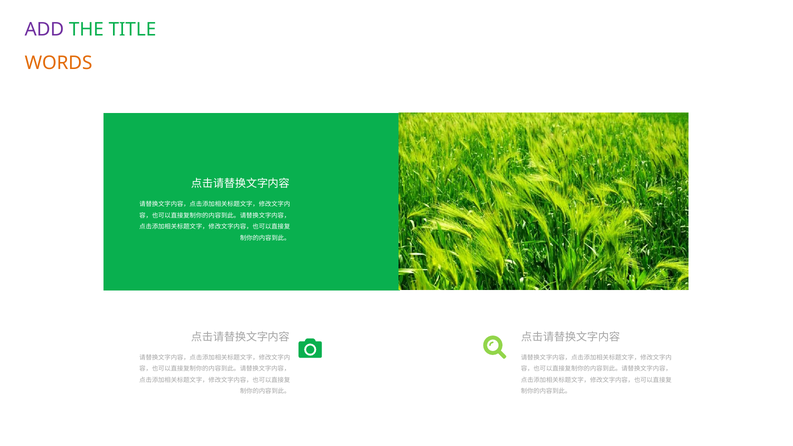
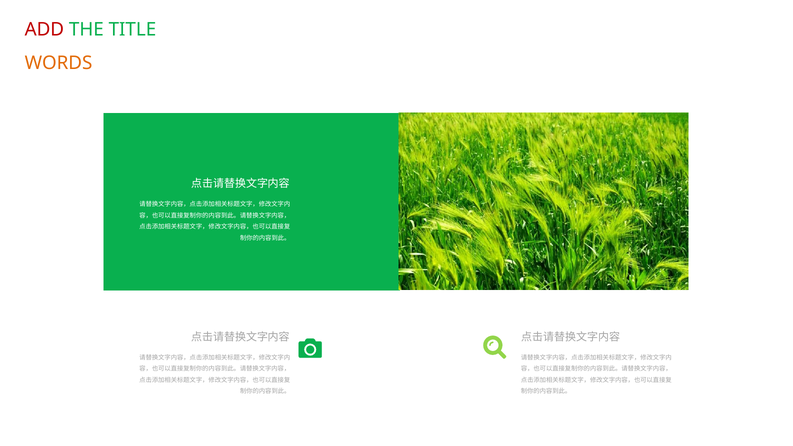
ADD colour: purple -> red
